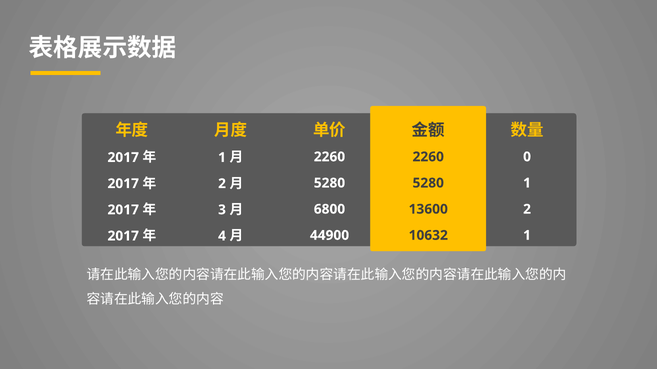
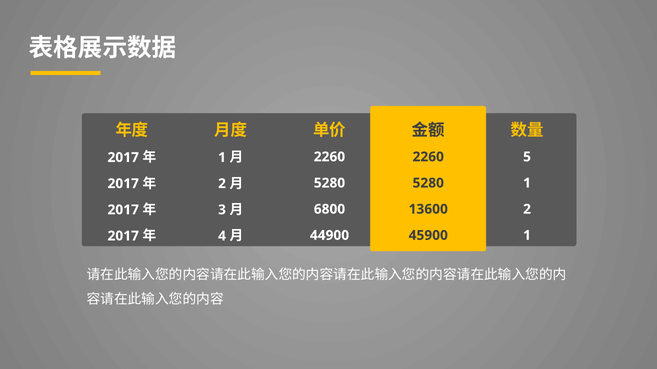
0: 0 -> 5
10632: 10632 -> 45900
